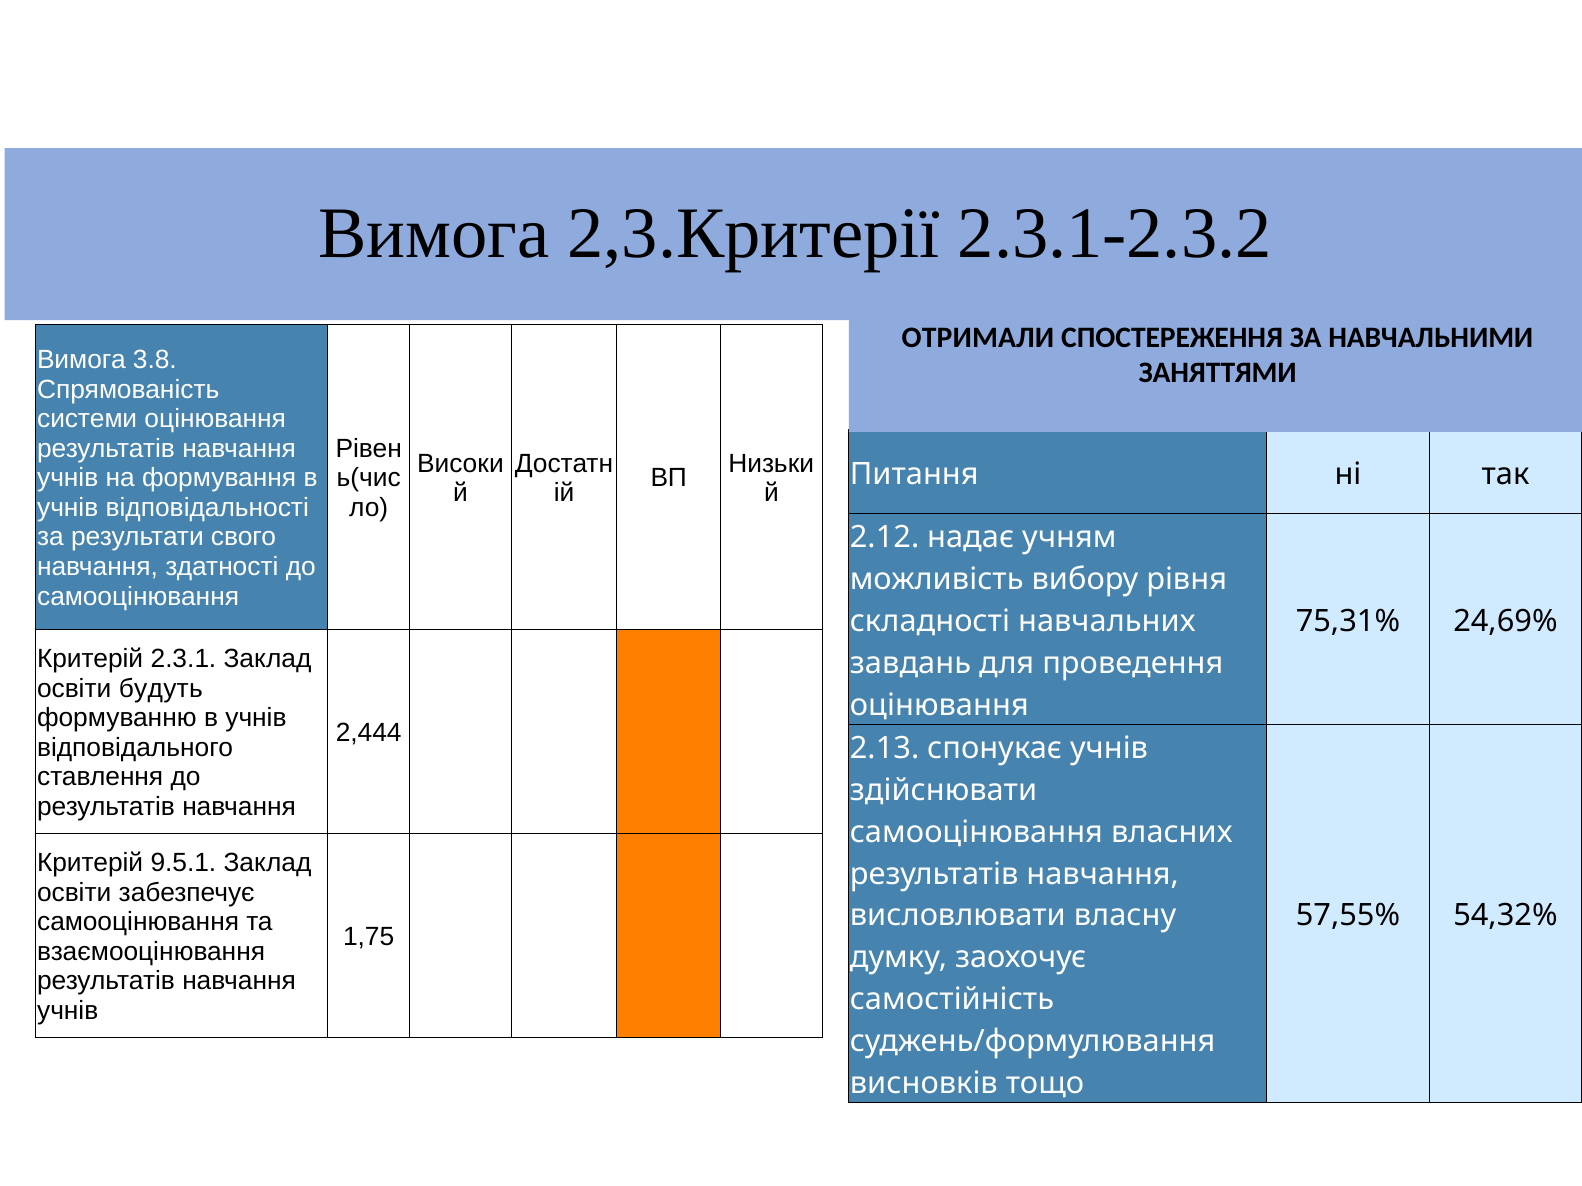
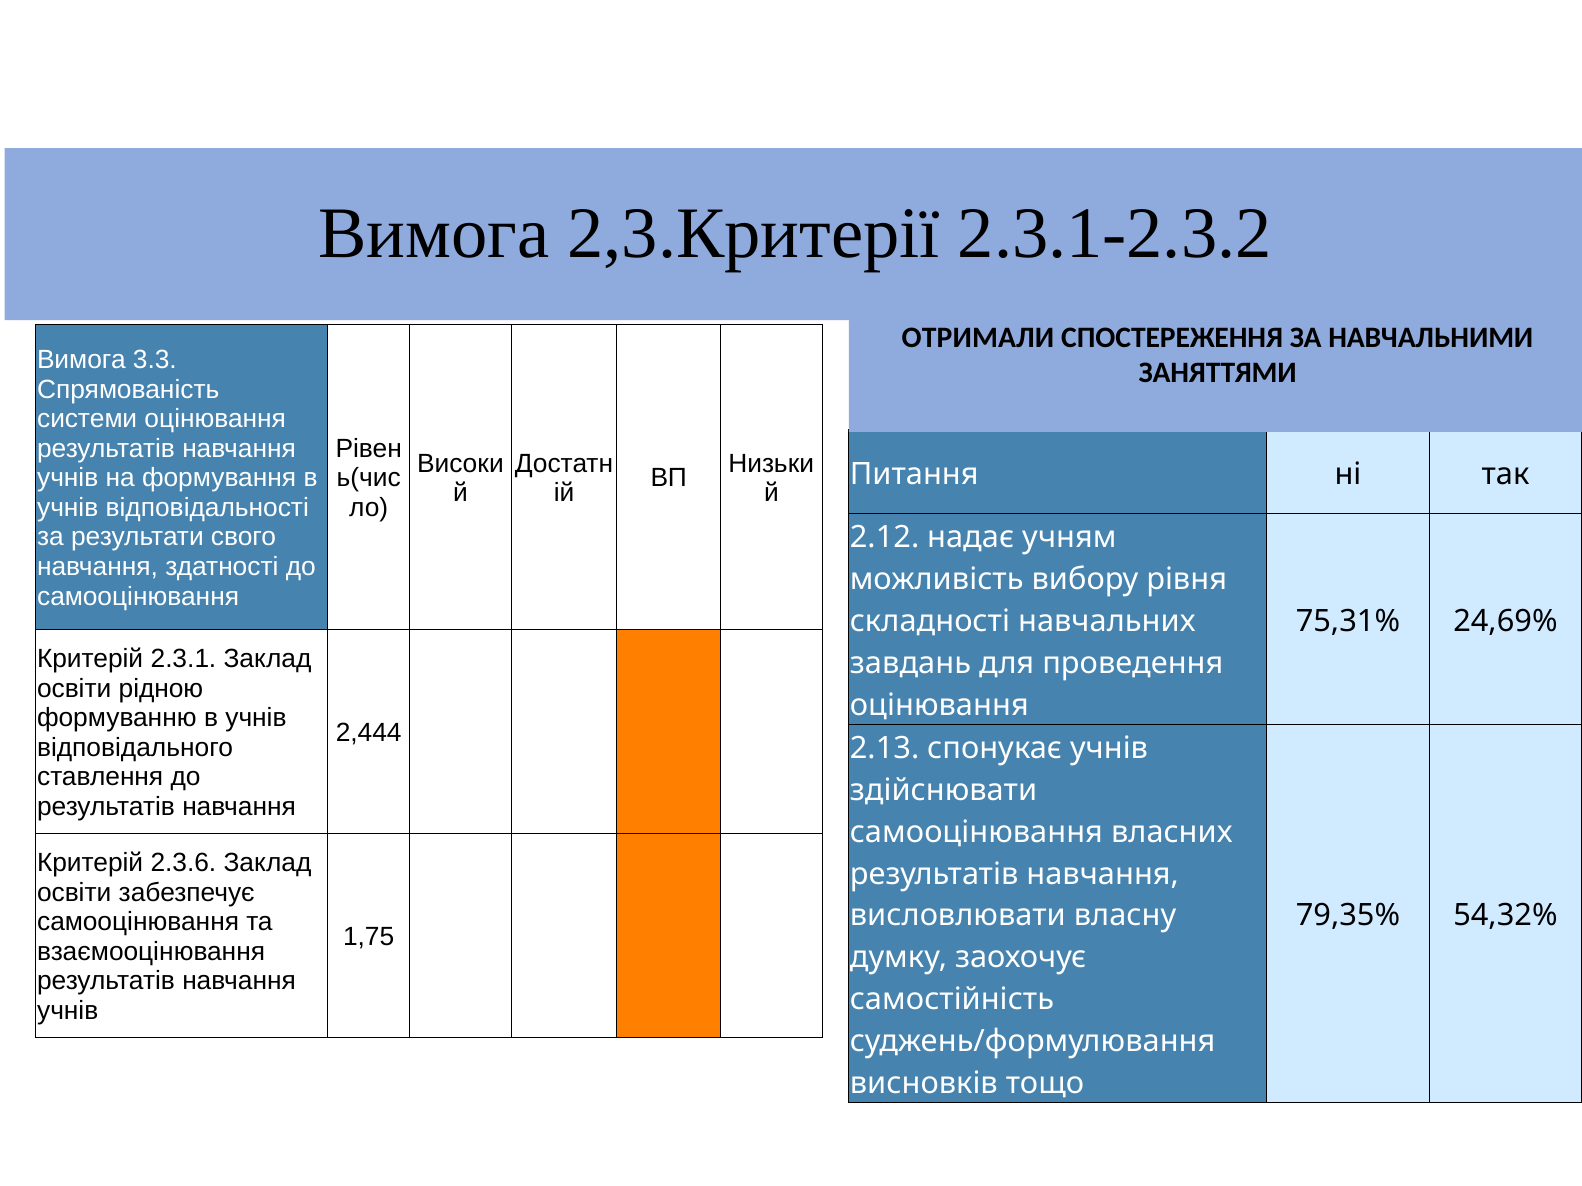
3.8: 3.8 -> 3.3
будуть: будуть -> рідною
9.5.1: 9.5.1 -> 2.3.6
57,55%: 57,55% -> 79,35%
